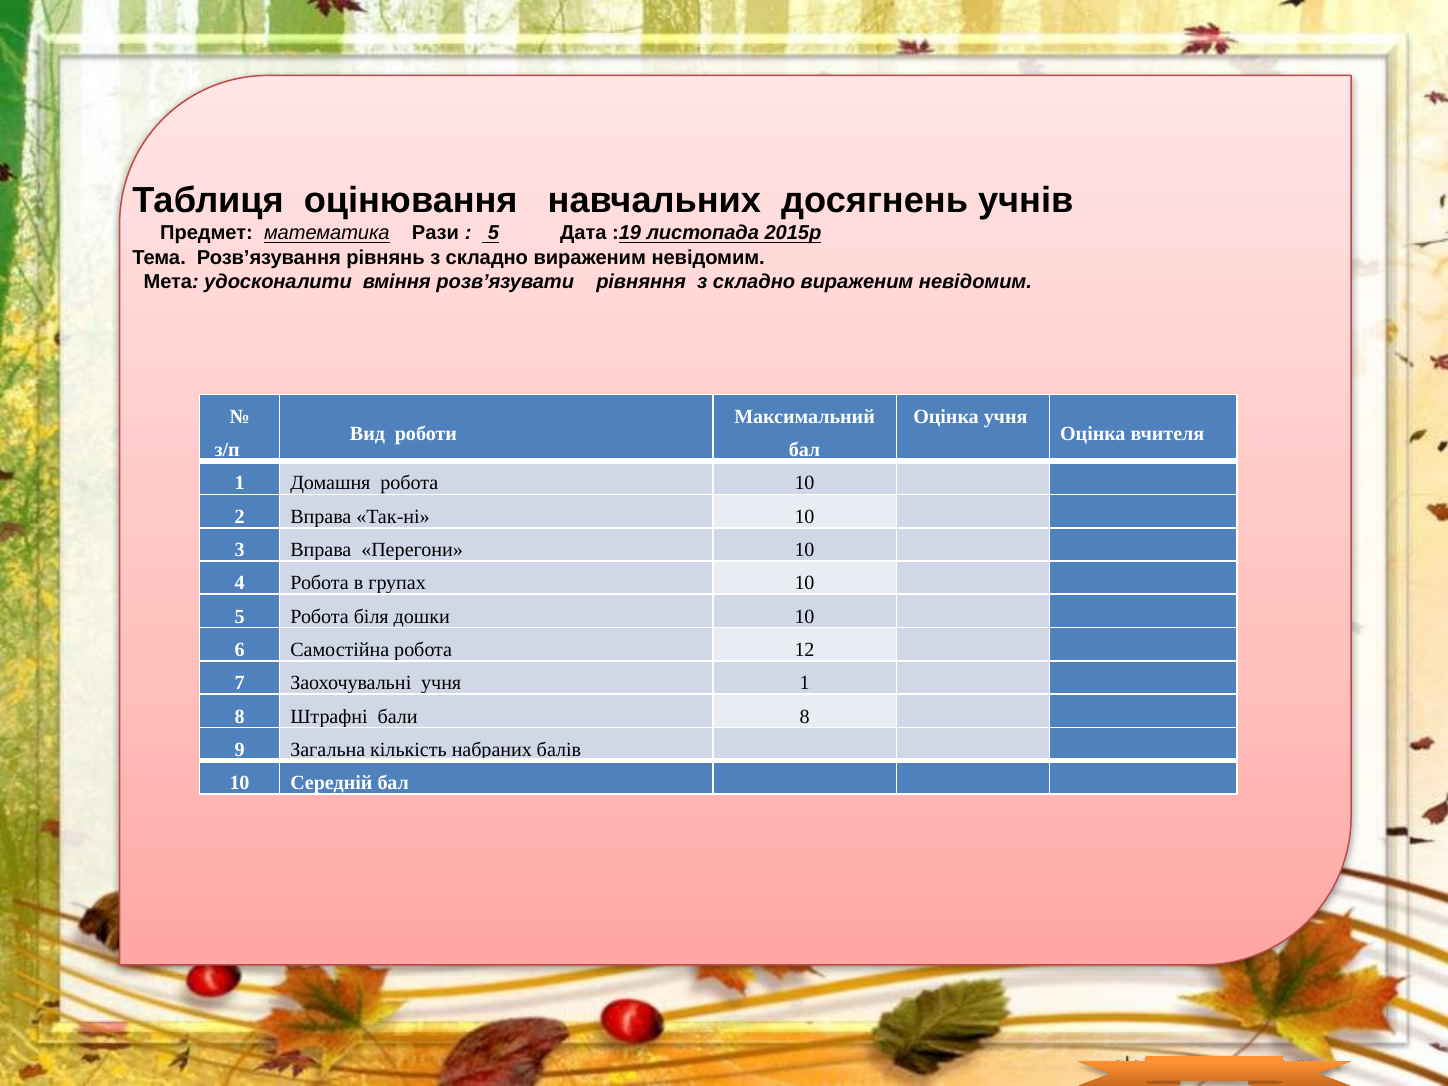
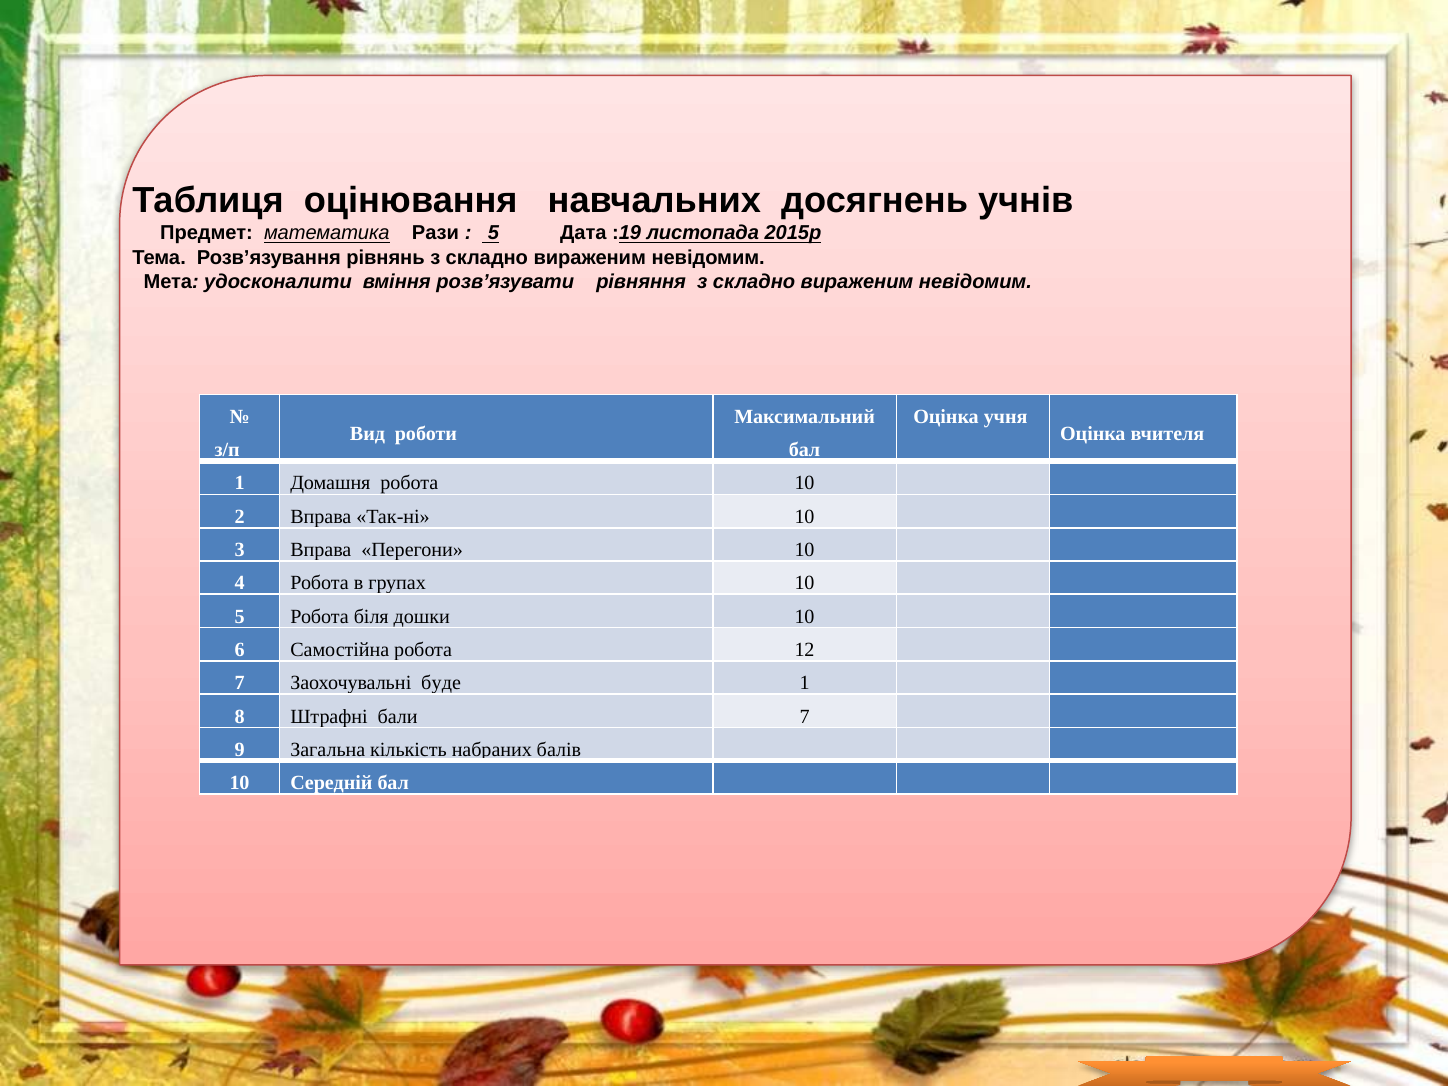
Заохочувальні учня: учня -> буде
бали 8: 8 -> 7
